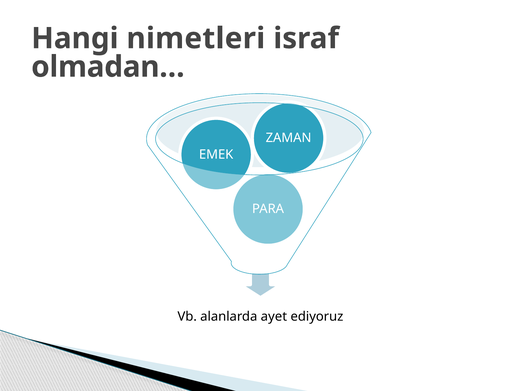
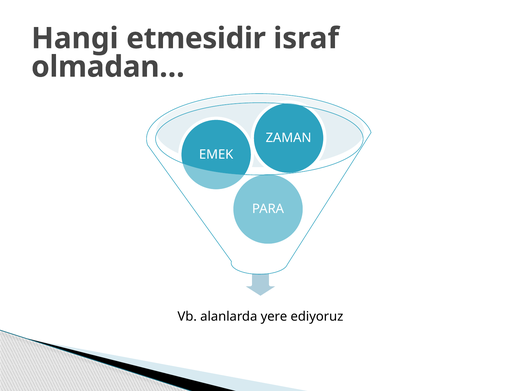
nimetleri: nimetleri -> etmesidir
ayet: ayet -> yere
